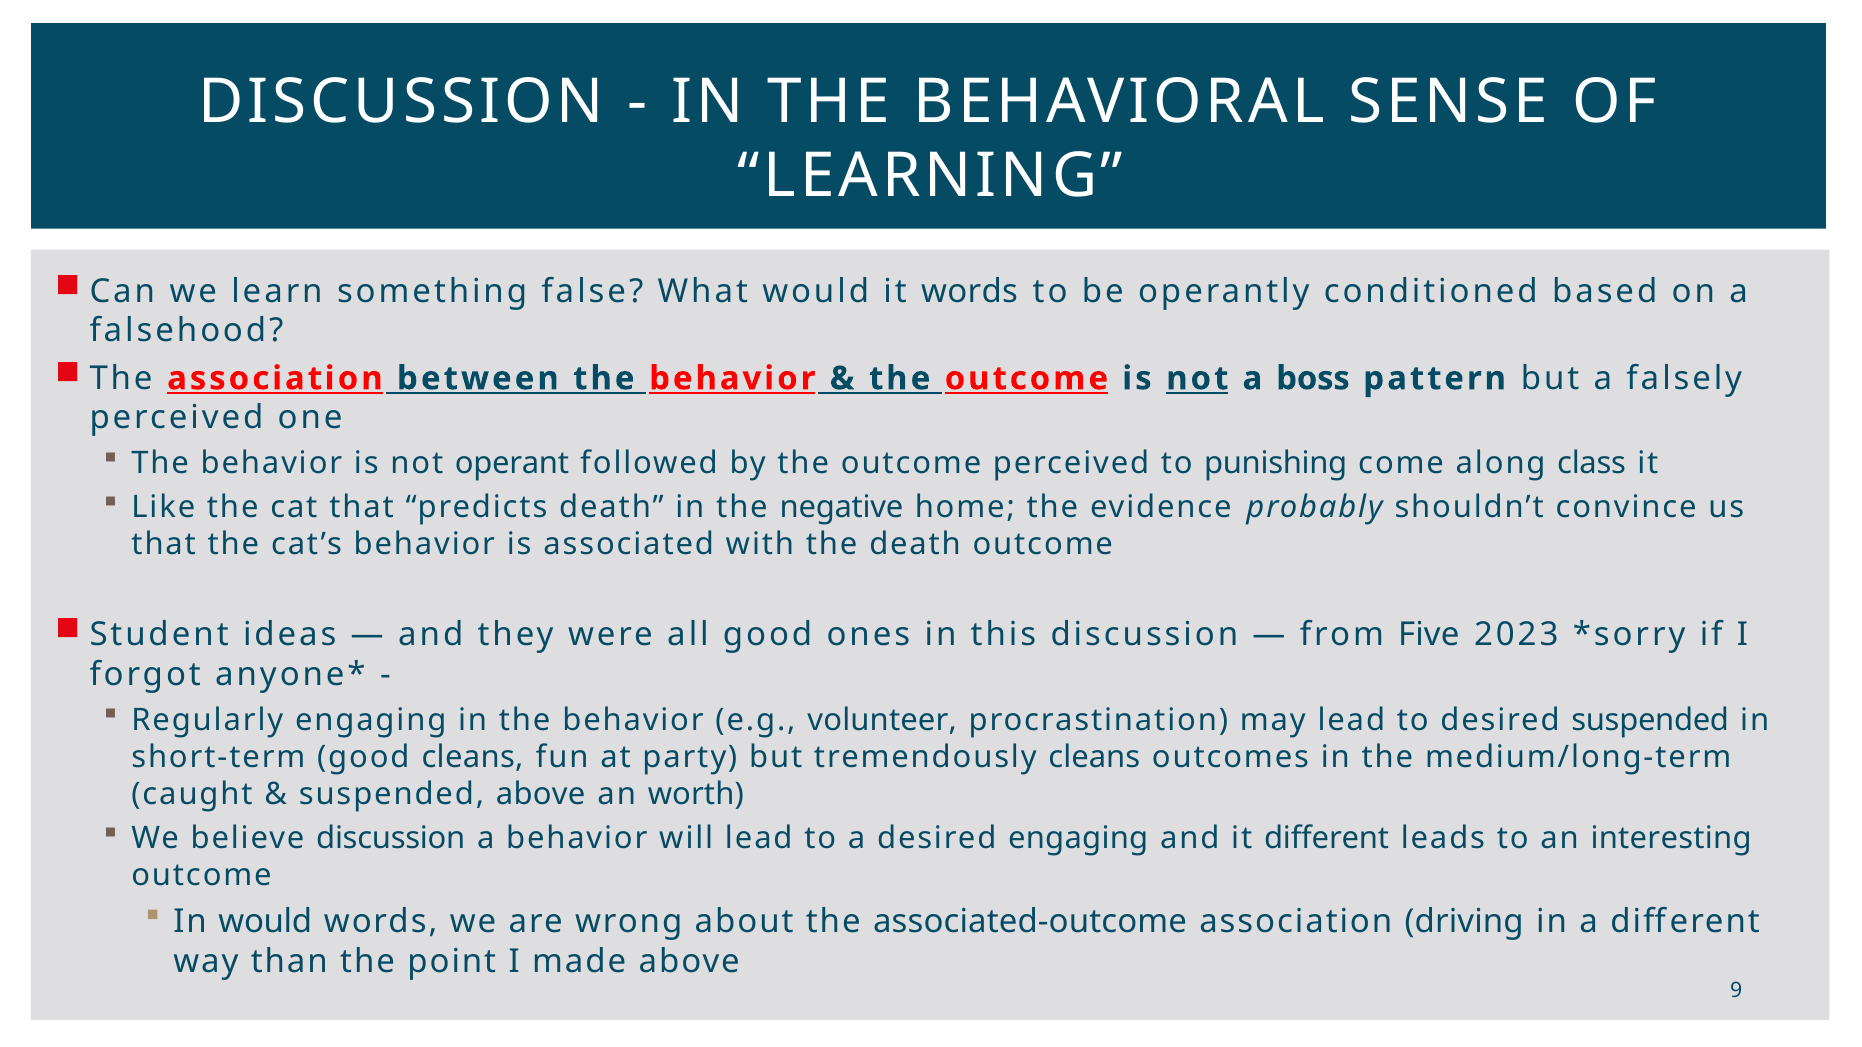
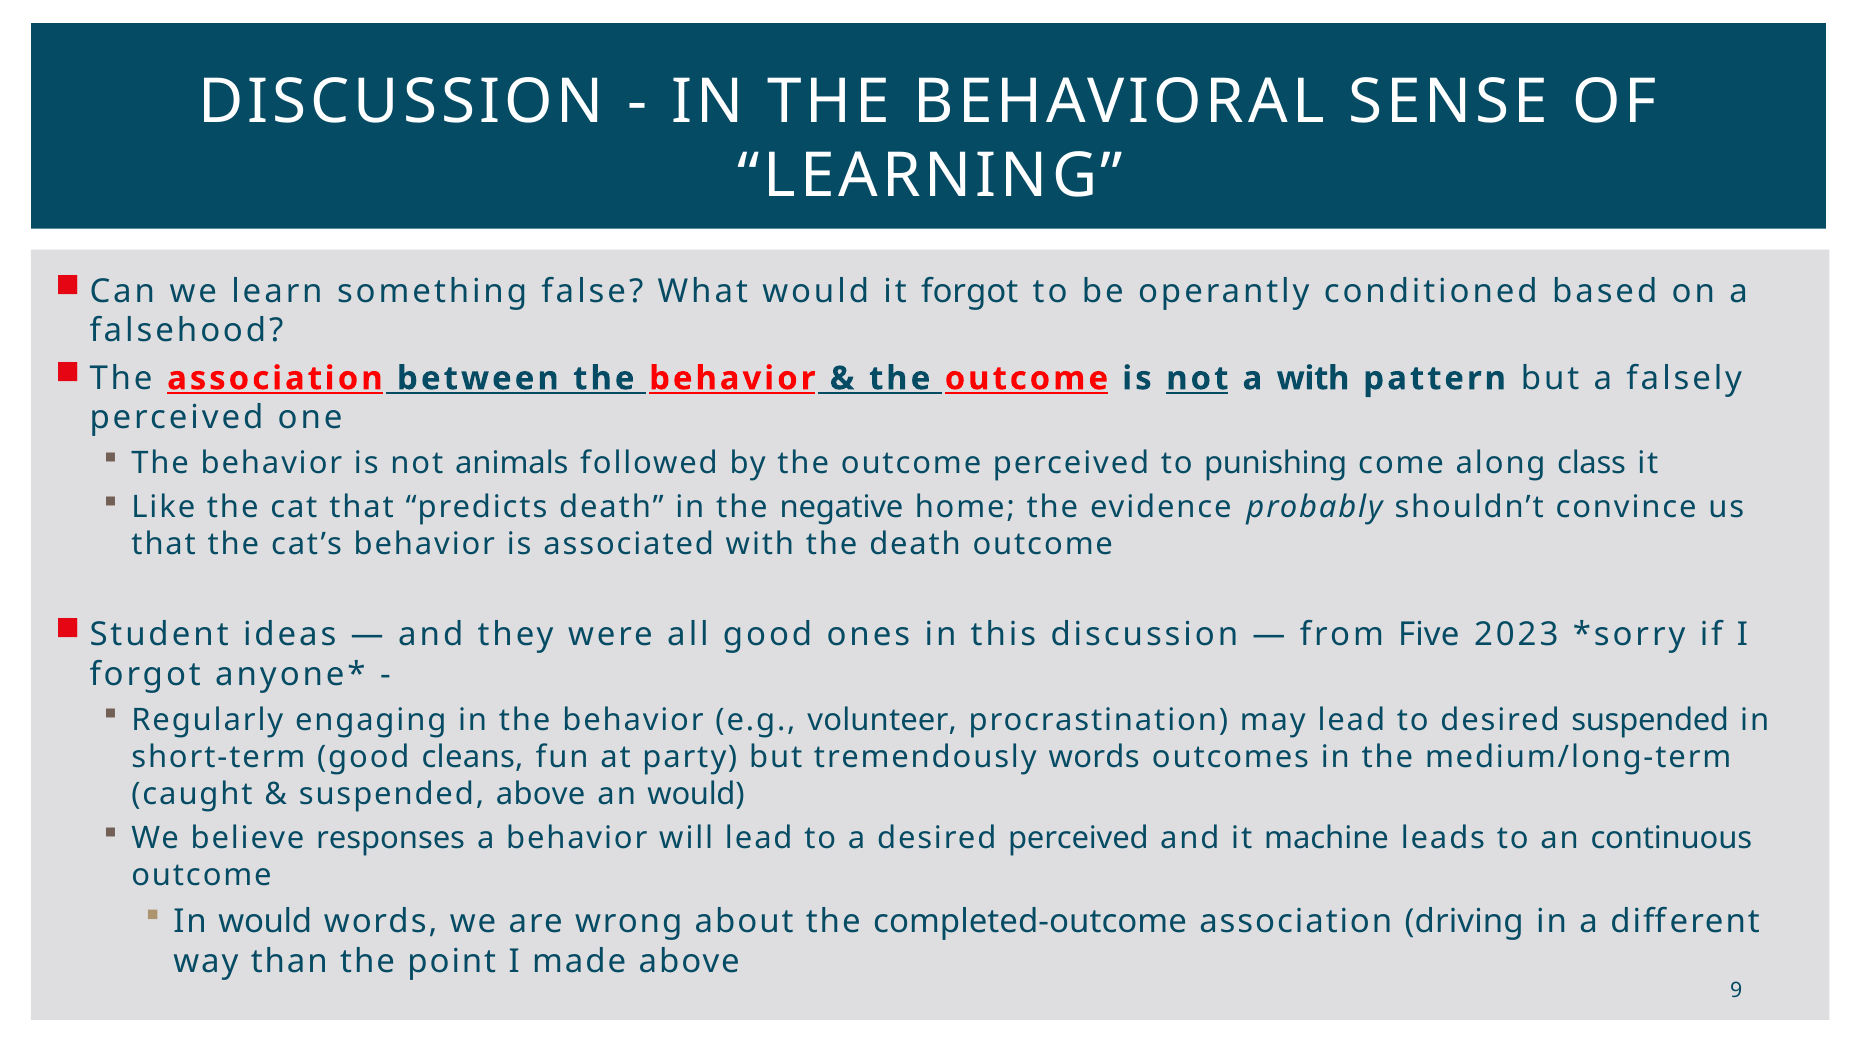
it words: words -> forgot
a boss: boss -> with
operant: operant -> animals
tremendously cleans: cleans -> words
an worth: worth -> would
believe discussion: discussion -> responses
desired engaging: engaging -> perceived
it different: different -> machine
interesting: interesting -> continuous
associated-outcome: associated-outcome -> completed-outcome
